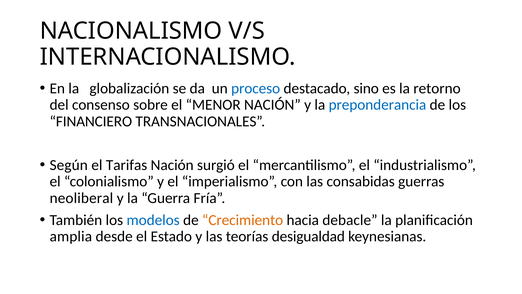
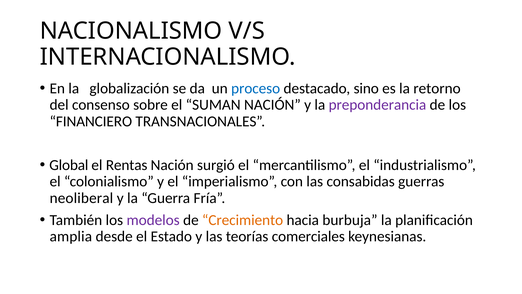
MENOR: MENOR -> SUMAN
preponderancia colour: blue -> purple
Según: Según -> Global
Tarifas: Tarifas -> Rentas
modelos colour: blue -> purple
debacle: debacle -> burbuja
desigualdad: desigualdad -> comerciales
